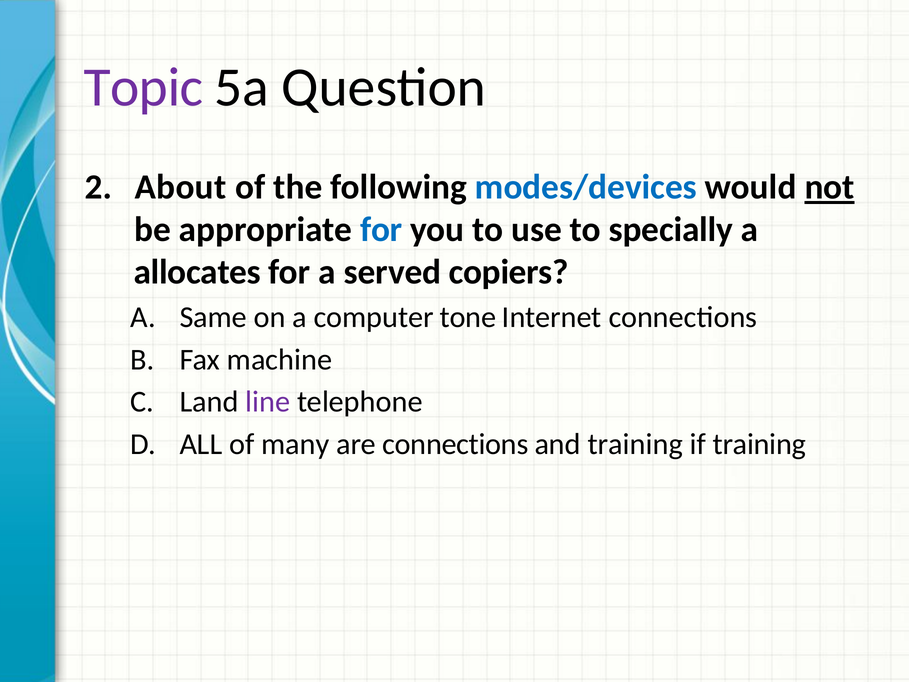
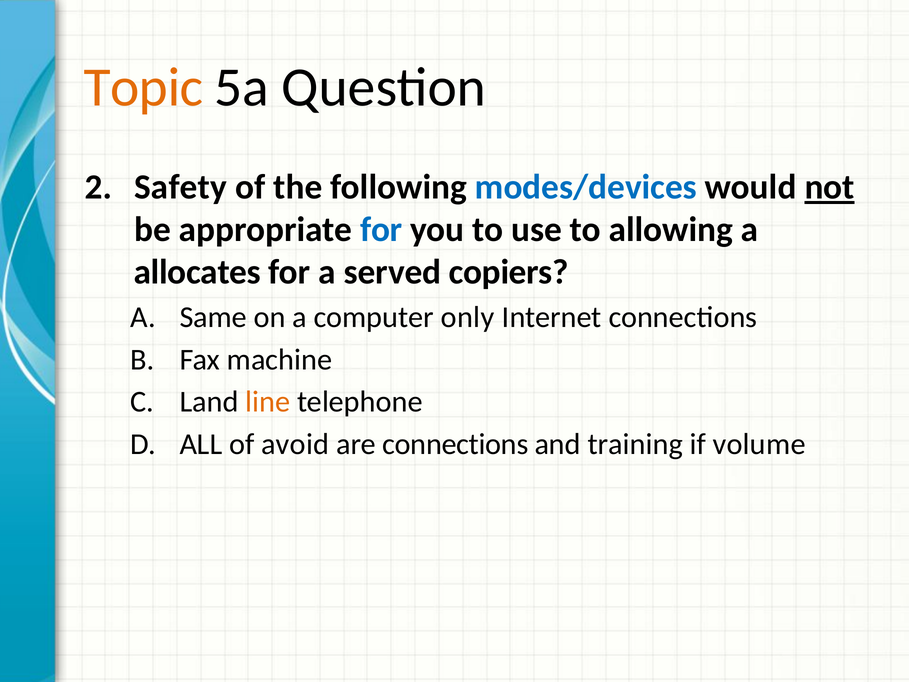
Topic colour: purple -> orange
About: About -> Safety
specially: specially -> allowing
tone: tone -> only
line colour: purple -> orange
many: many -> avoid
if training: training -> volume
